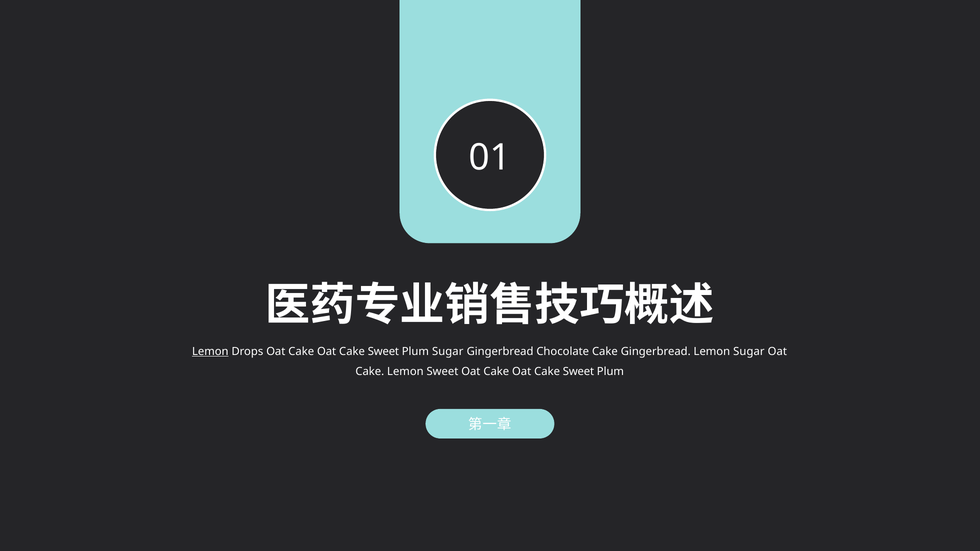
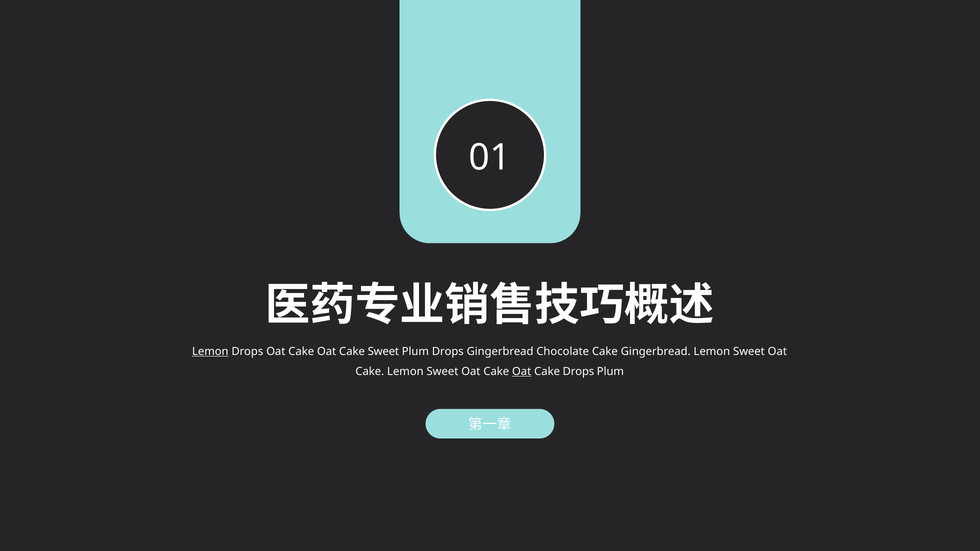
Plum Sugar: Sugar -> Drops
Gingerbread Lemon Sugar: Sugar -> Sweet
Oat at (522, 372) underline: none -> present
Sweet at (578, 372): Sweet -> Drops
